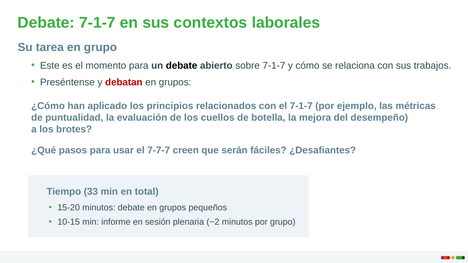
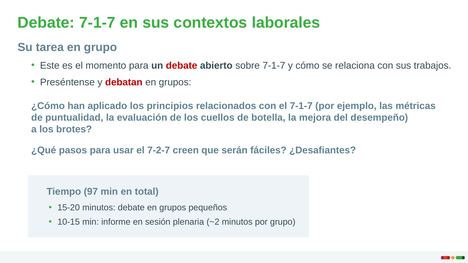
debate at (182, 66) colour: black -> red
7-7-7: 7-7-7 -> 7-2-7
33: 33 -> 97
